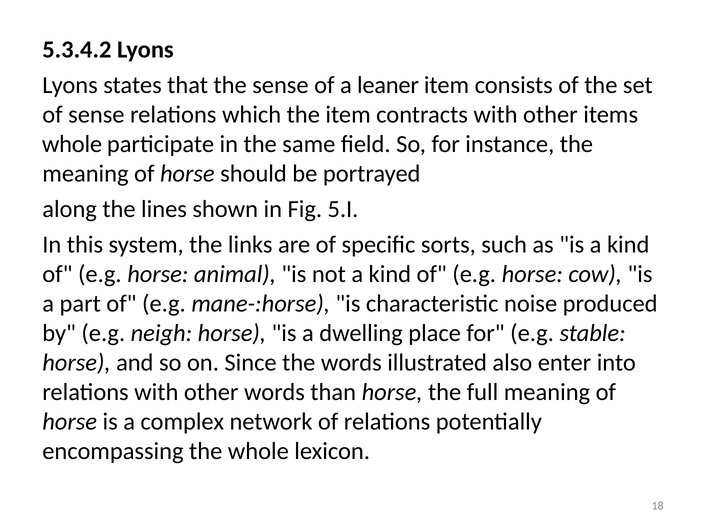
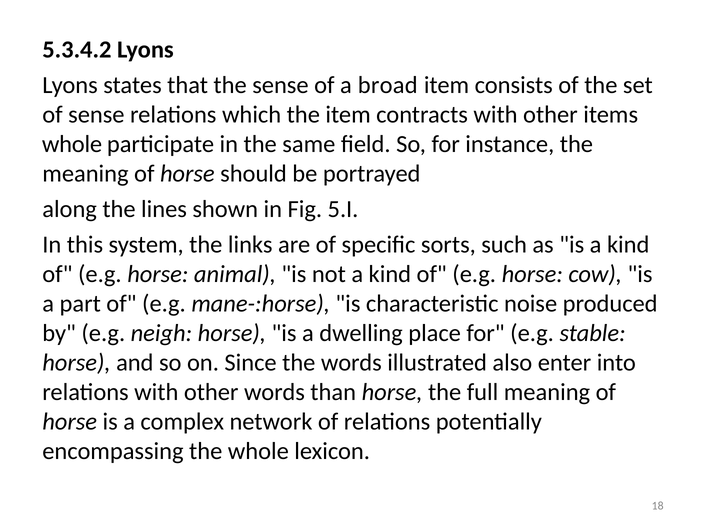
leaner: leaner -> broad
